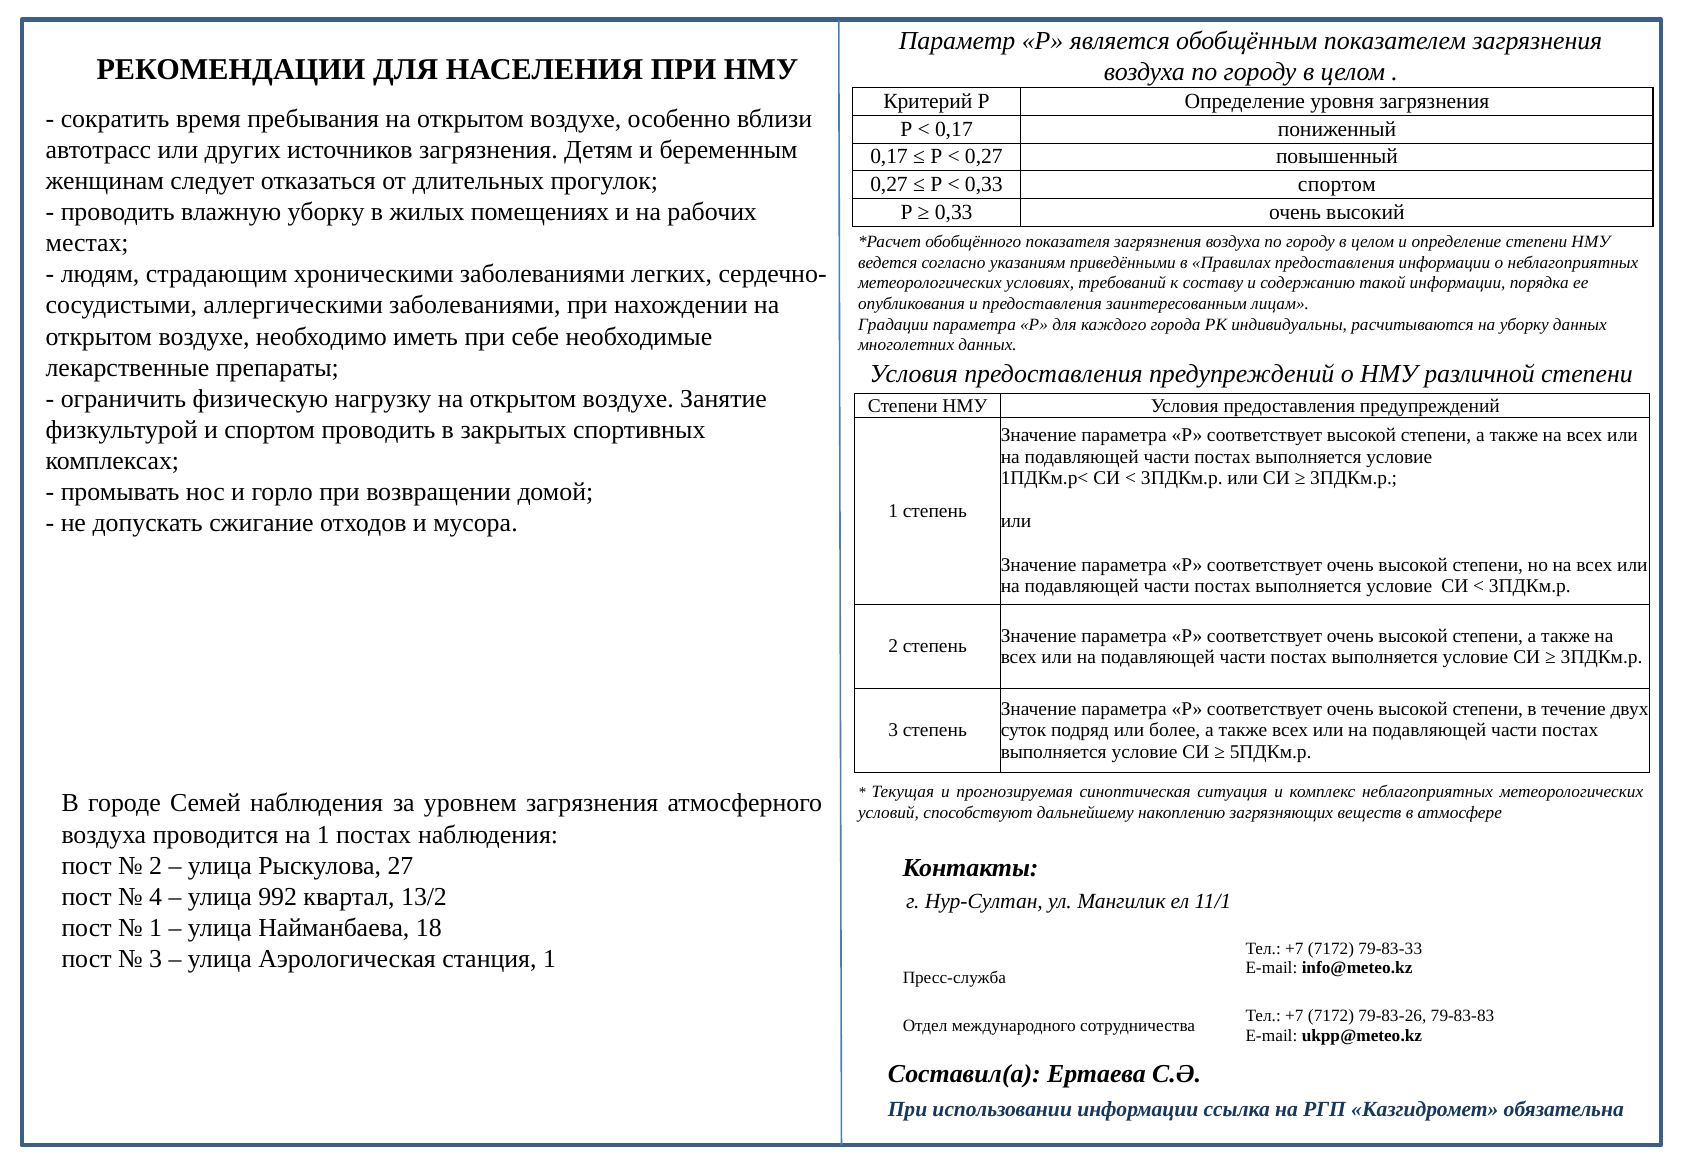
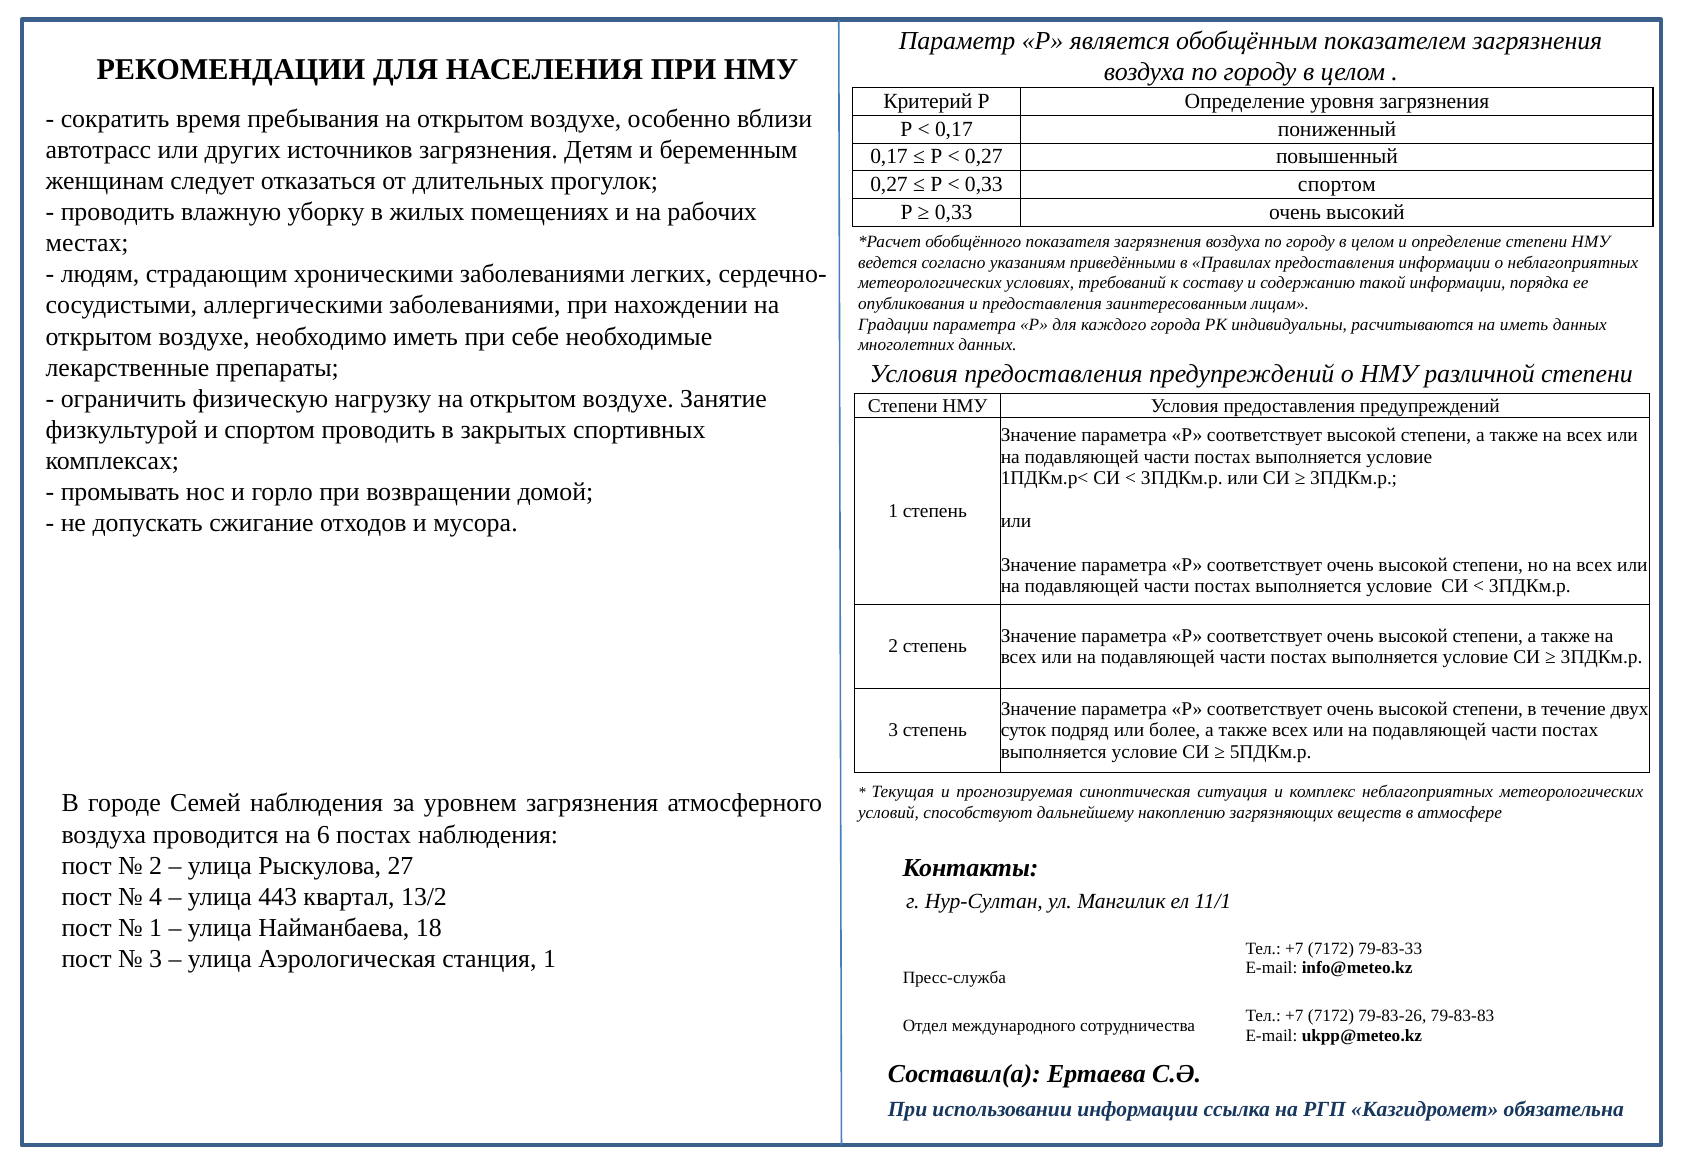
на уборку: уборку -> иметь
на 1: 1 -> 6
992: 992 -> 443
